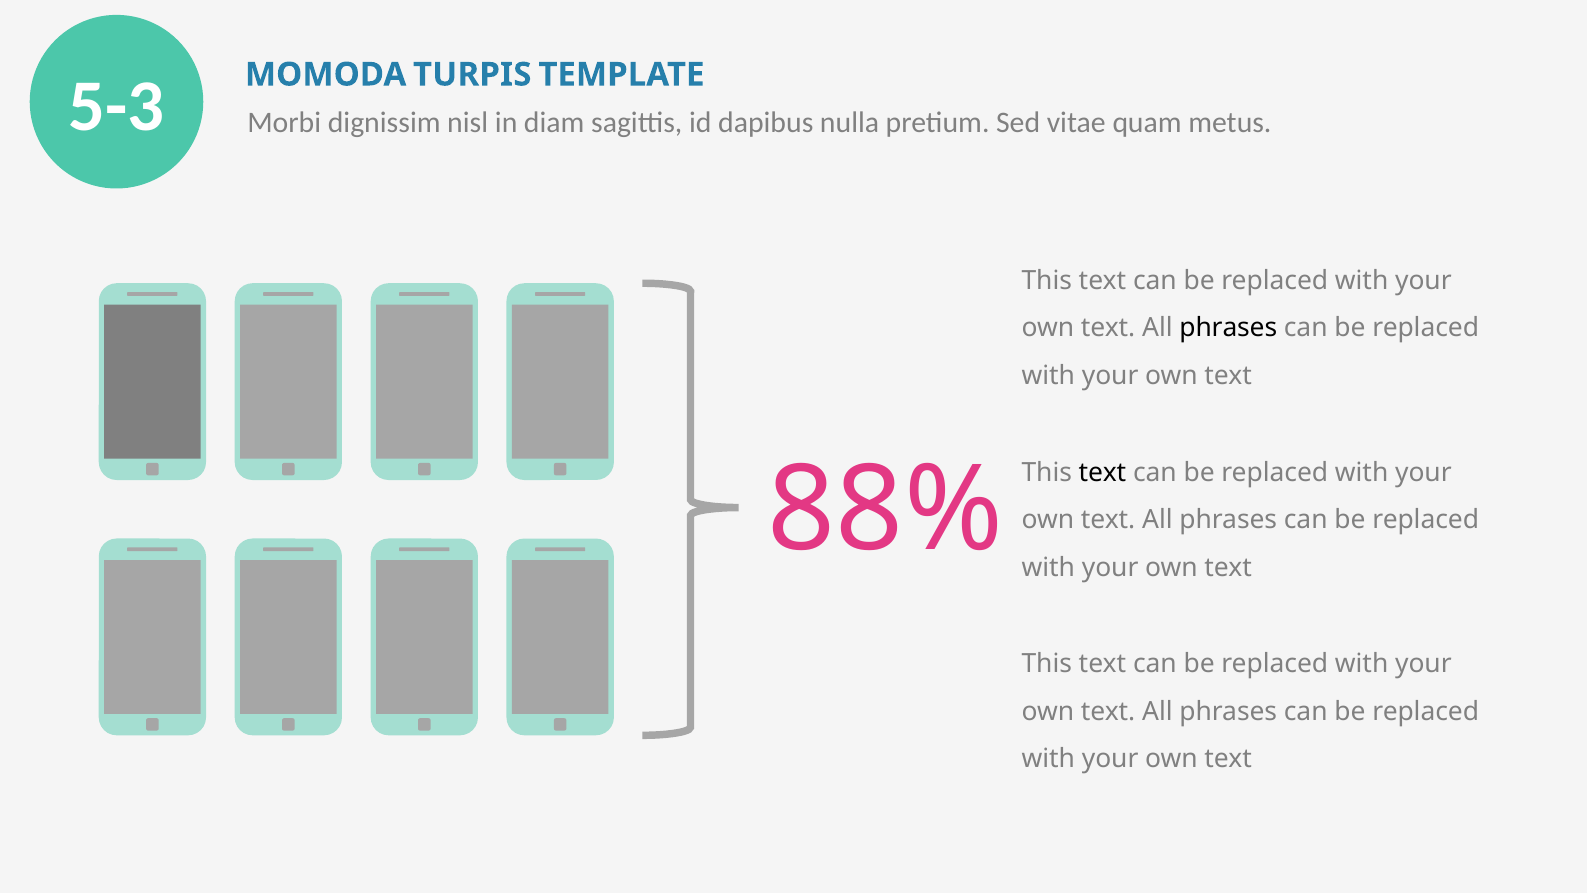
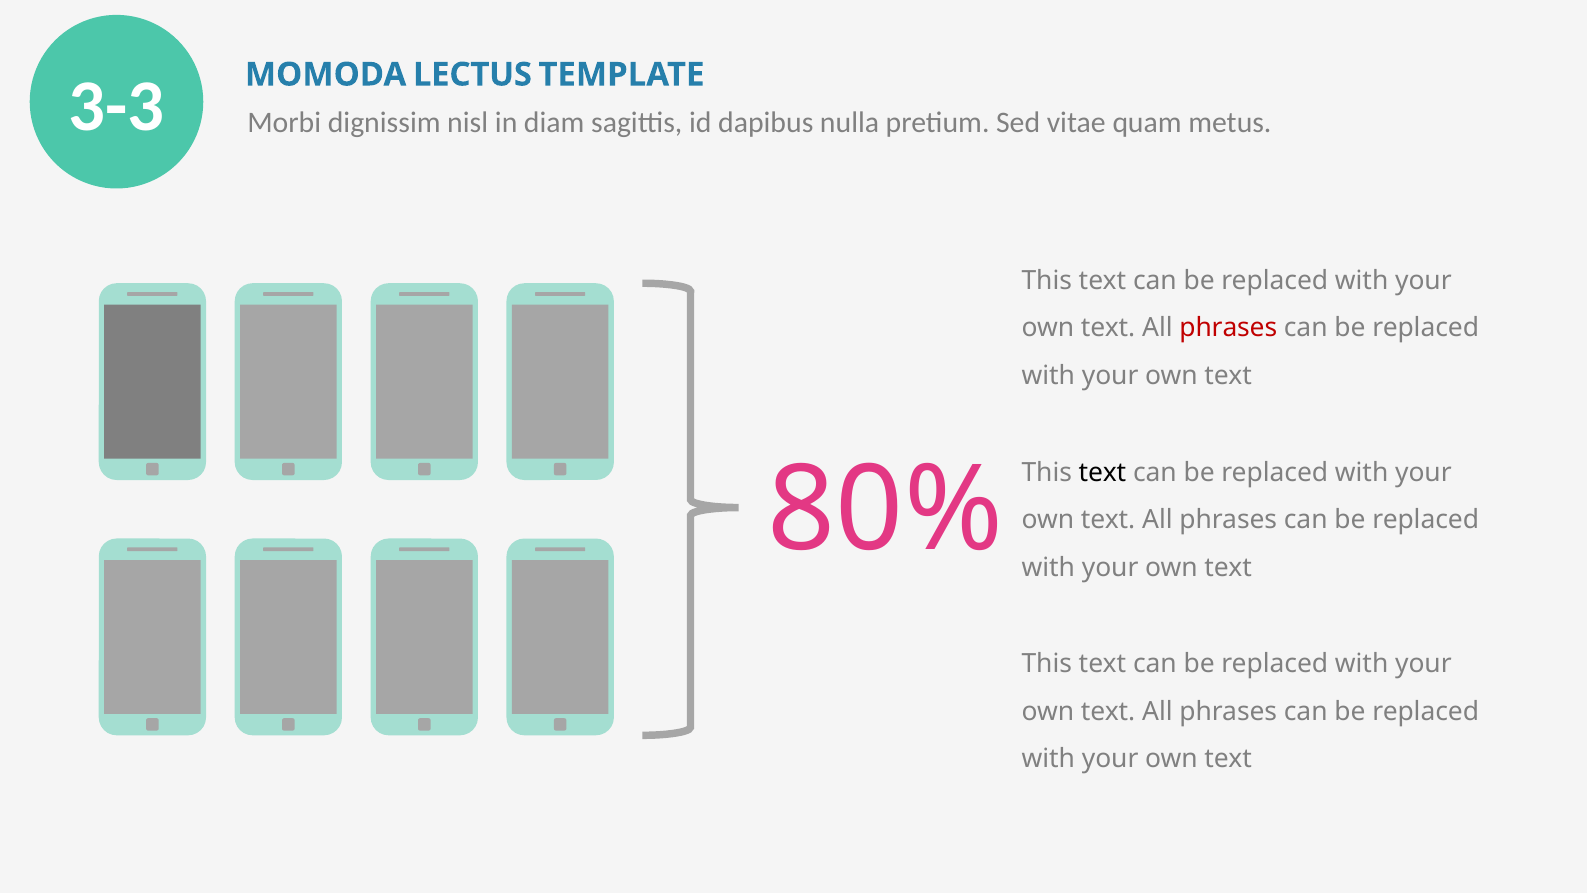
5-3: 5-3 -> 3-3
TURPIS: TURPIS -> LECTUS
phrases at (1228, 328) colour: black -> red
88%: 88% -> 80%
